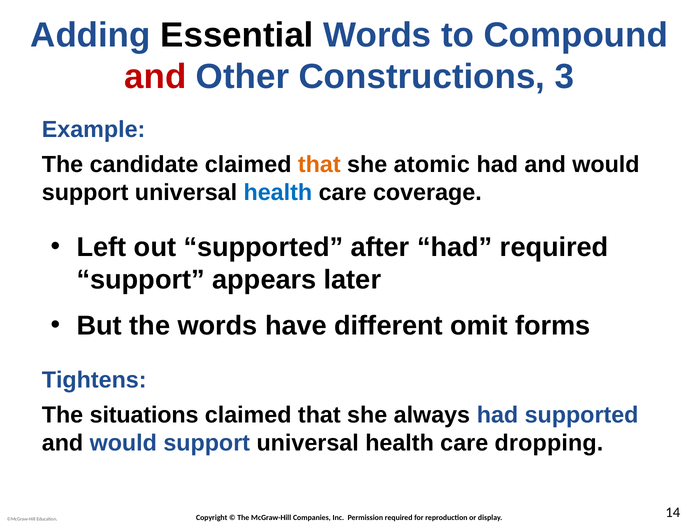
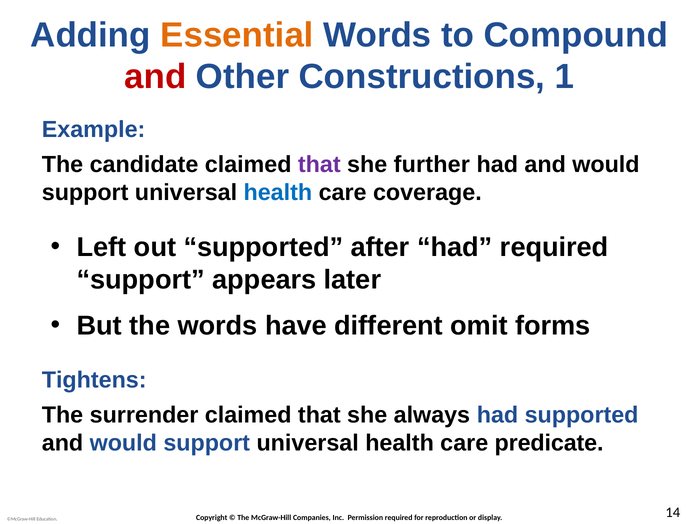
Essential colour: black -> orange
3: 3 -> 1
that at (319, 164) colour: orange -> purple
atomic: atomic -> further
situations: situations -> surrender
dropping: dropping -> predicate
